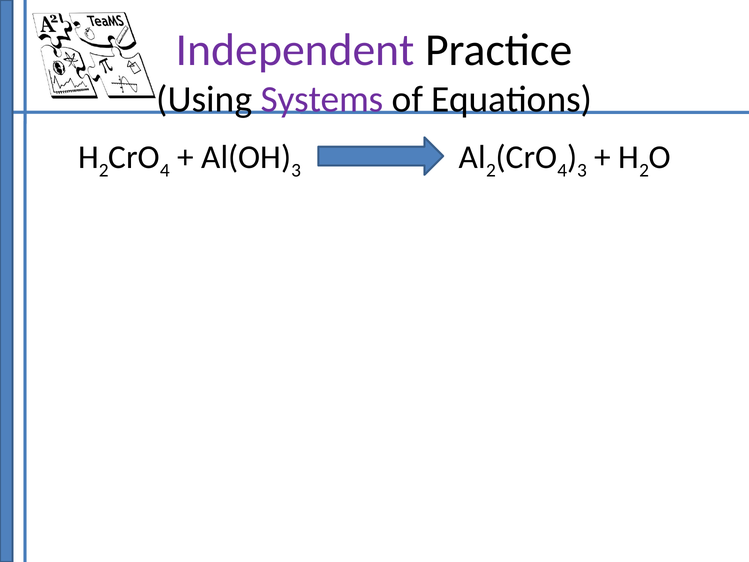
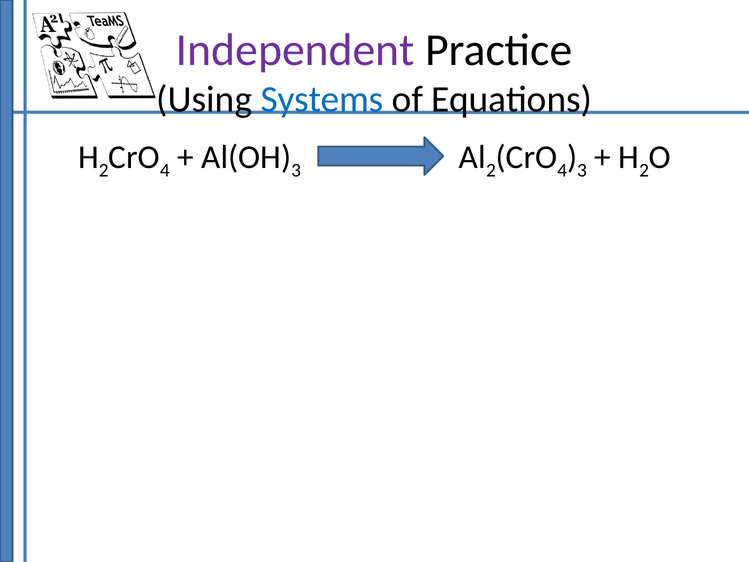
Systems colour: purple -> blue
